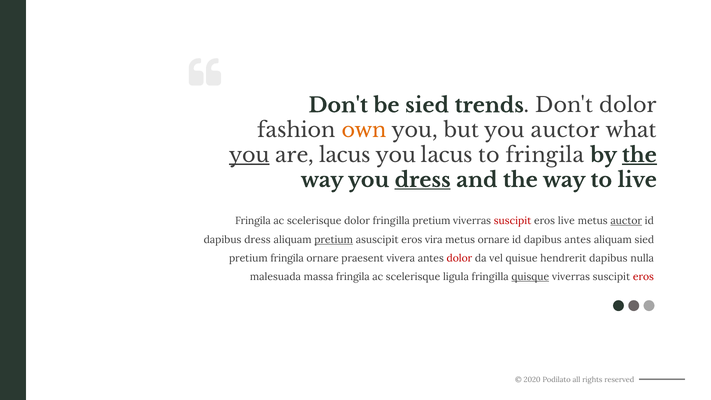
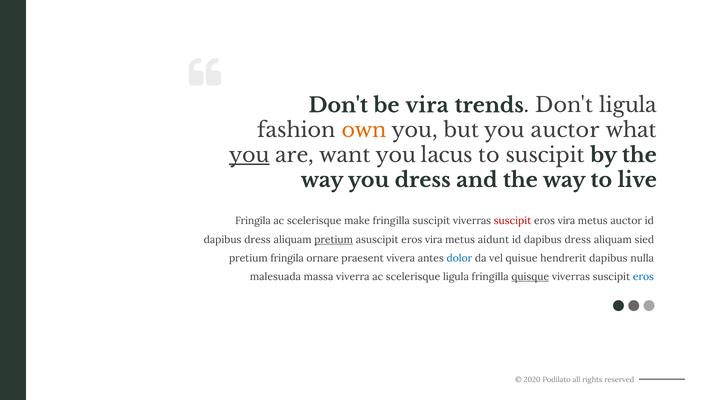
be sied: sied -> vira
Don't dolor: dolor -> ligula
are lacus: lacus -> want
to fringila: fringila -> suscipit
the at (639, 155) underline: present -> none
dress at (423, 180) underline: present -> none
scelerisque dolor: dolor -> make
fringilla pretium: pretium -> suscipit
live at (566, 221): live -> vira
auctor at (626, 221) underline: present -> none
metus ornare: ornare -> aidunt
antes at (578, 240): antes -> dress
dolor at (459, 258) colour: red -> blue
massa fringila: fringila -> viverra
eros at (643, 277) colour: red -> blue
